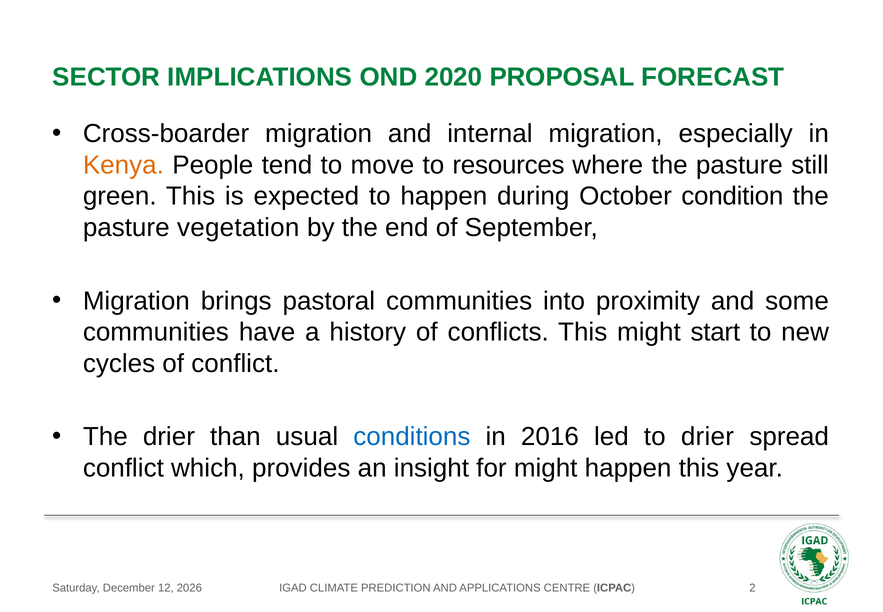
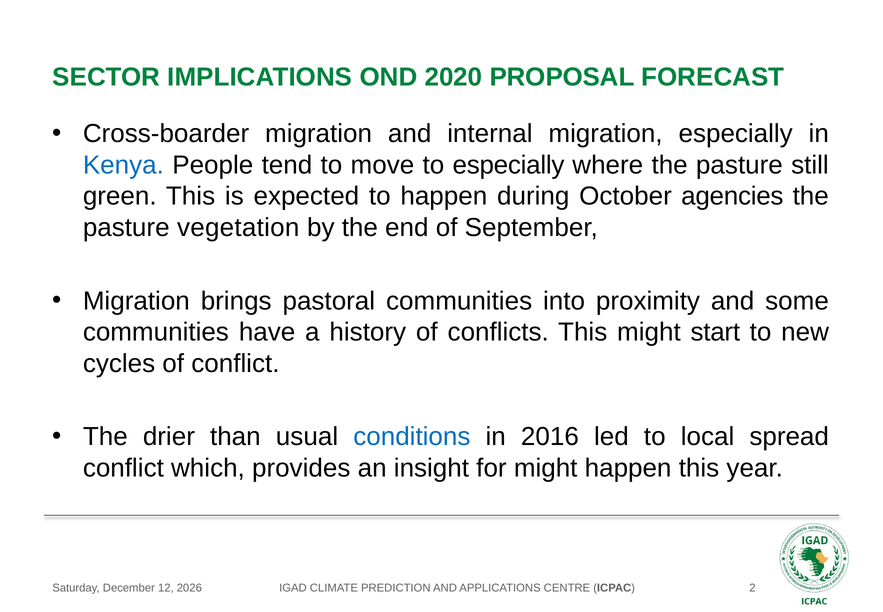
Kenya colour: orange -> blue
to resources: resources -> especially
condition: condition -> agencies
to drier: drier -> local
